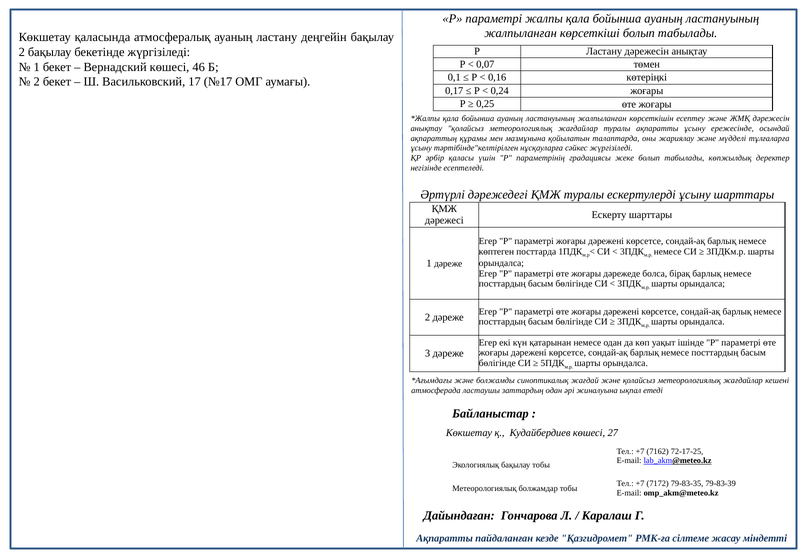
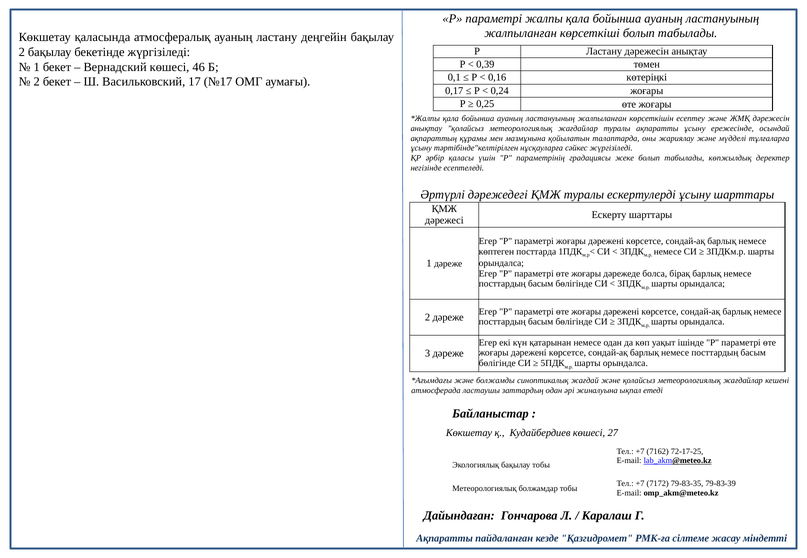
0,07: 0,07 -> 0,39
